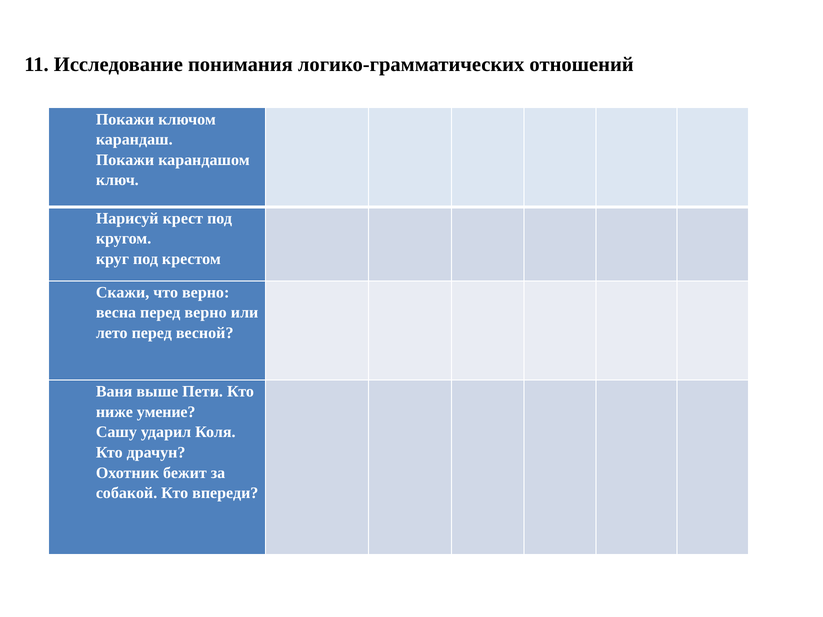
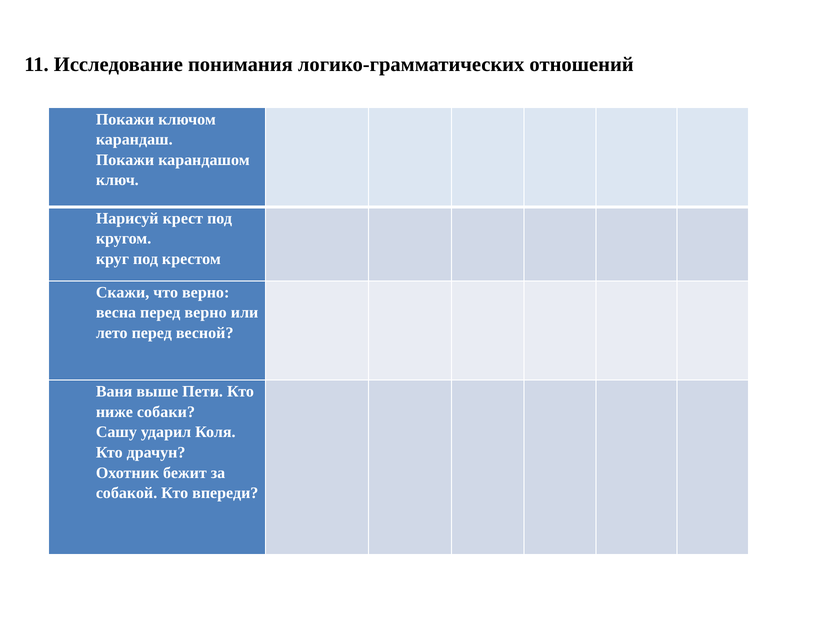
умение: умение -> собаки
